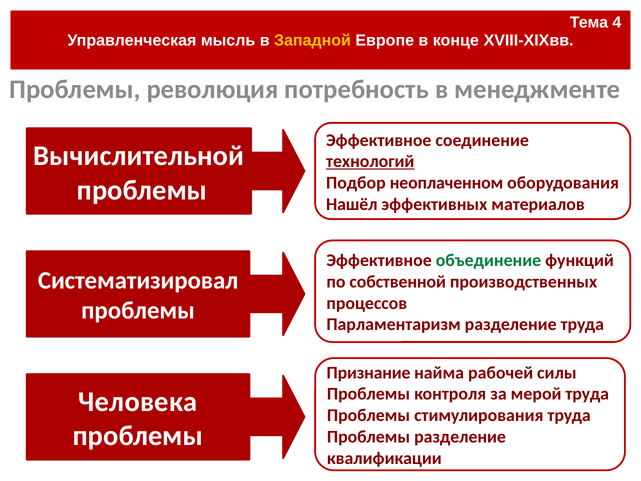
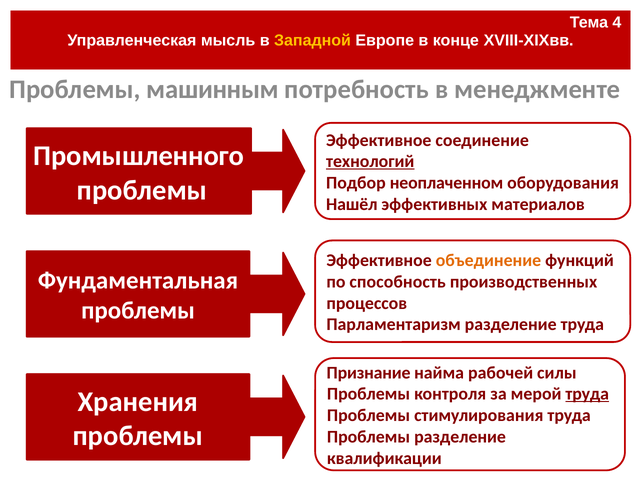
революция: революция -> машинным
Вычислительной: Вычислительной -> Промышленного
объединение colour: green -> orange
Систематизировал: Систематизировал -> Фундаментальная
собственной: собственной -> способность
труда at (587, 394) underline: none -> present
Человека: Человека -> Хранения
